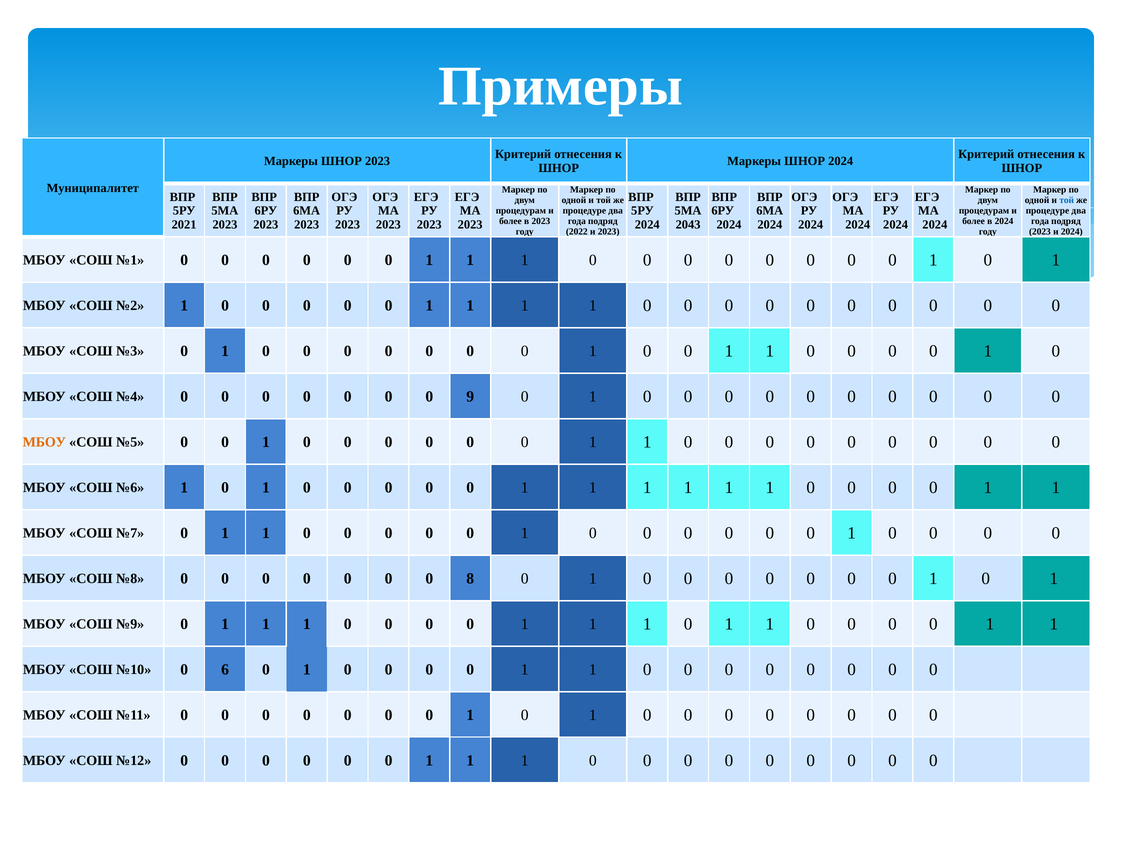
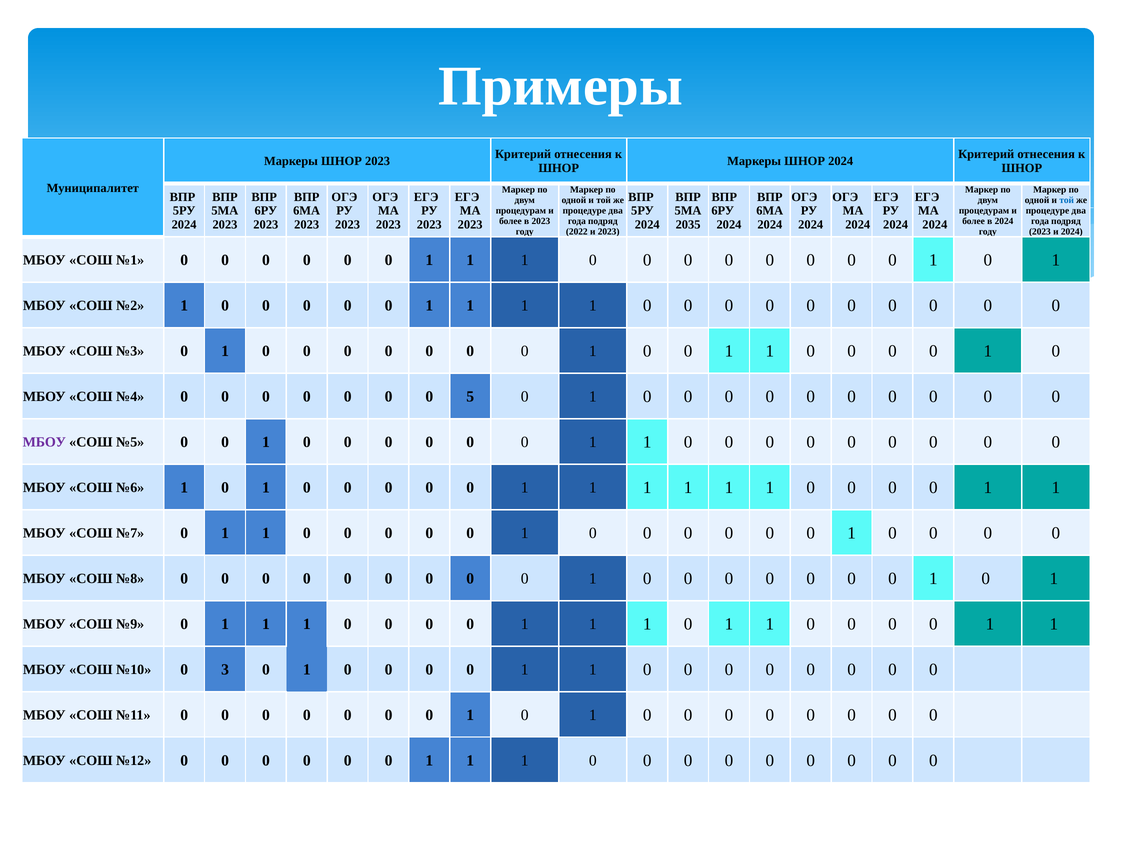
2021 at (184, 225): 2021 -> 2024
2043: 2043 -> 2035
9: 9 -> 5
МБОУ at (44, 442) colour: orange -> purple
8 at (470, 578): 8 -> 0
6: 6 -> 3
